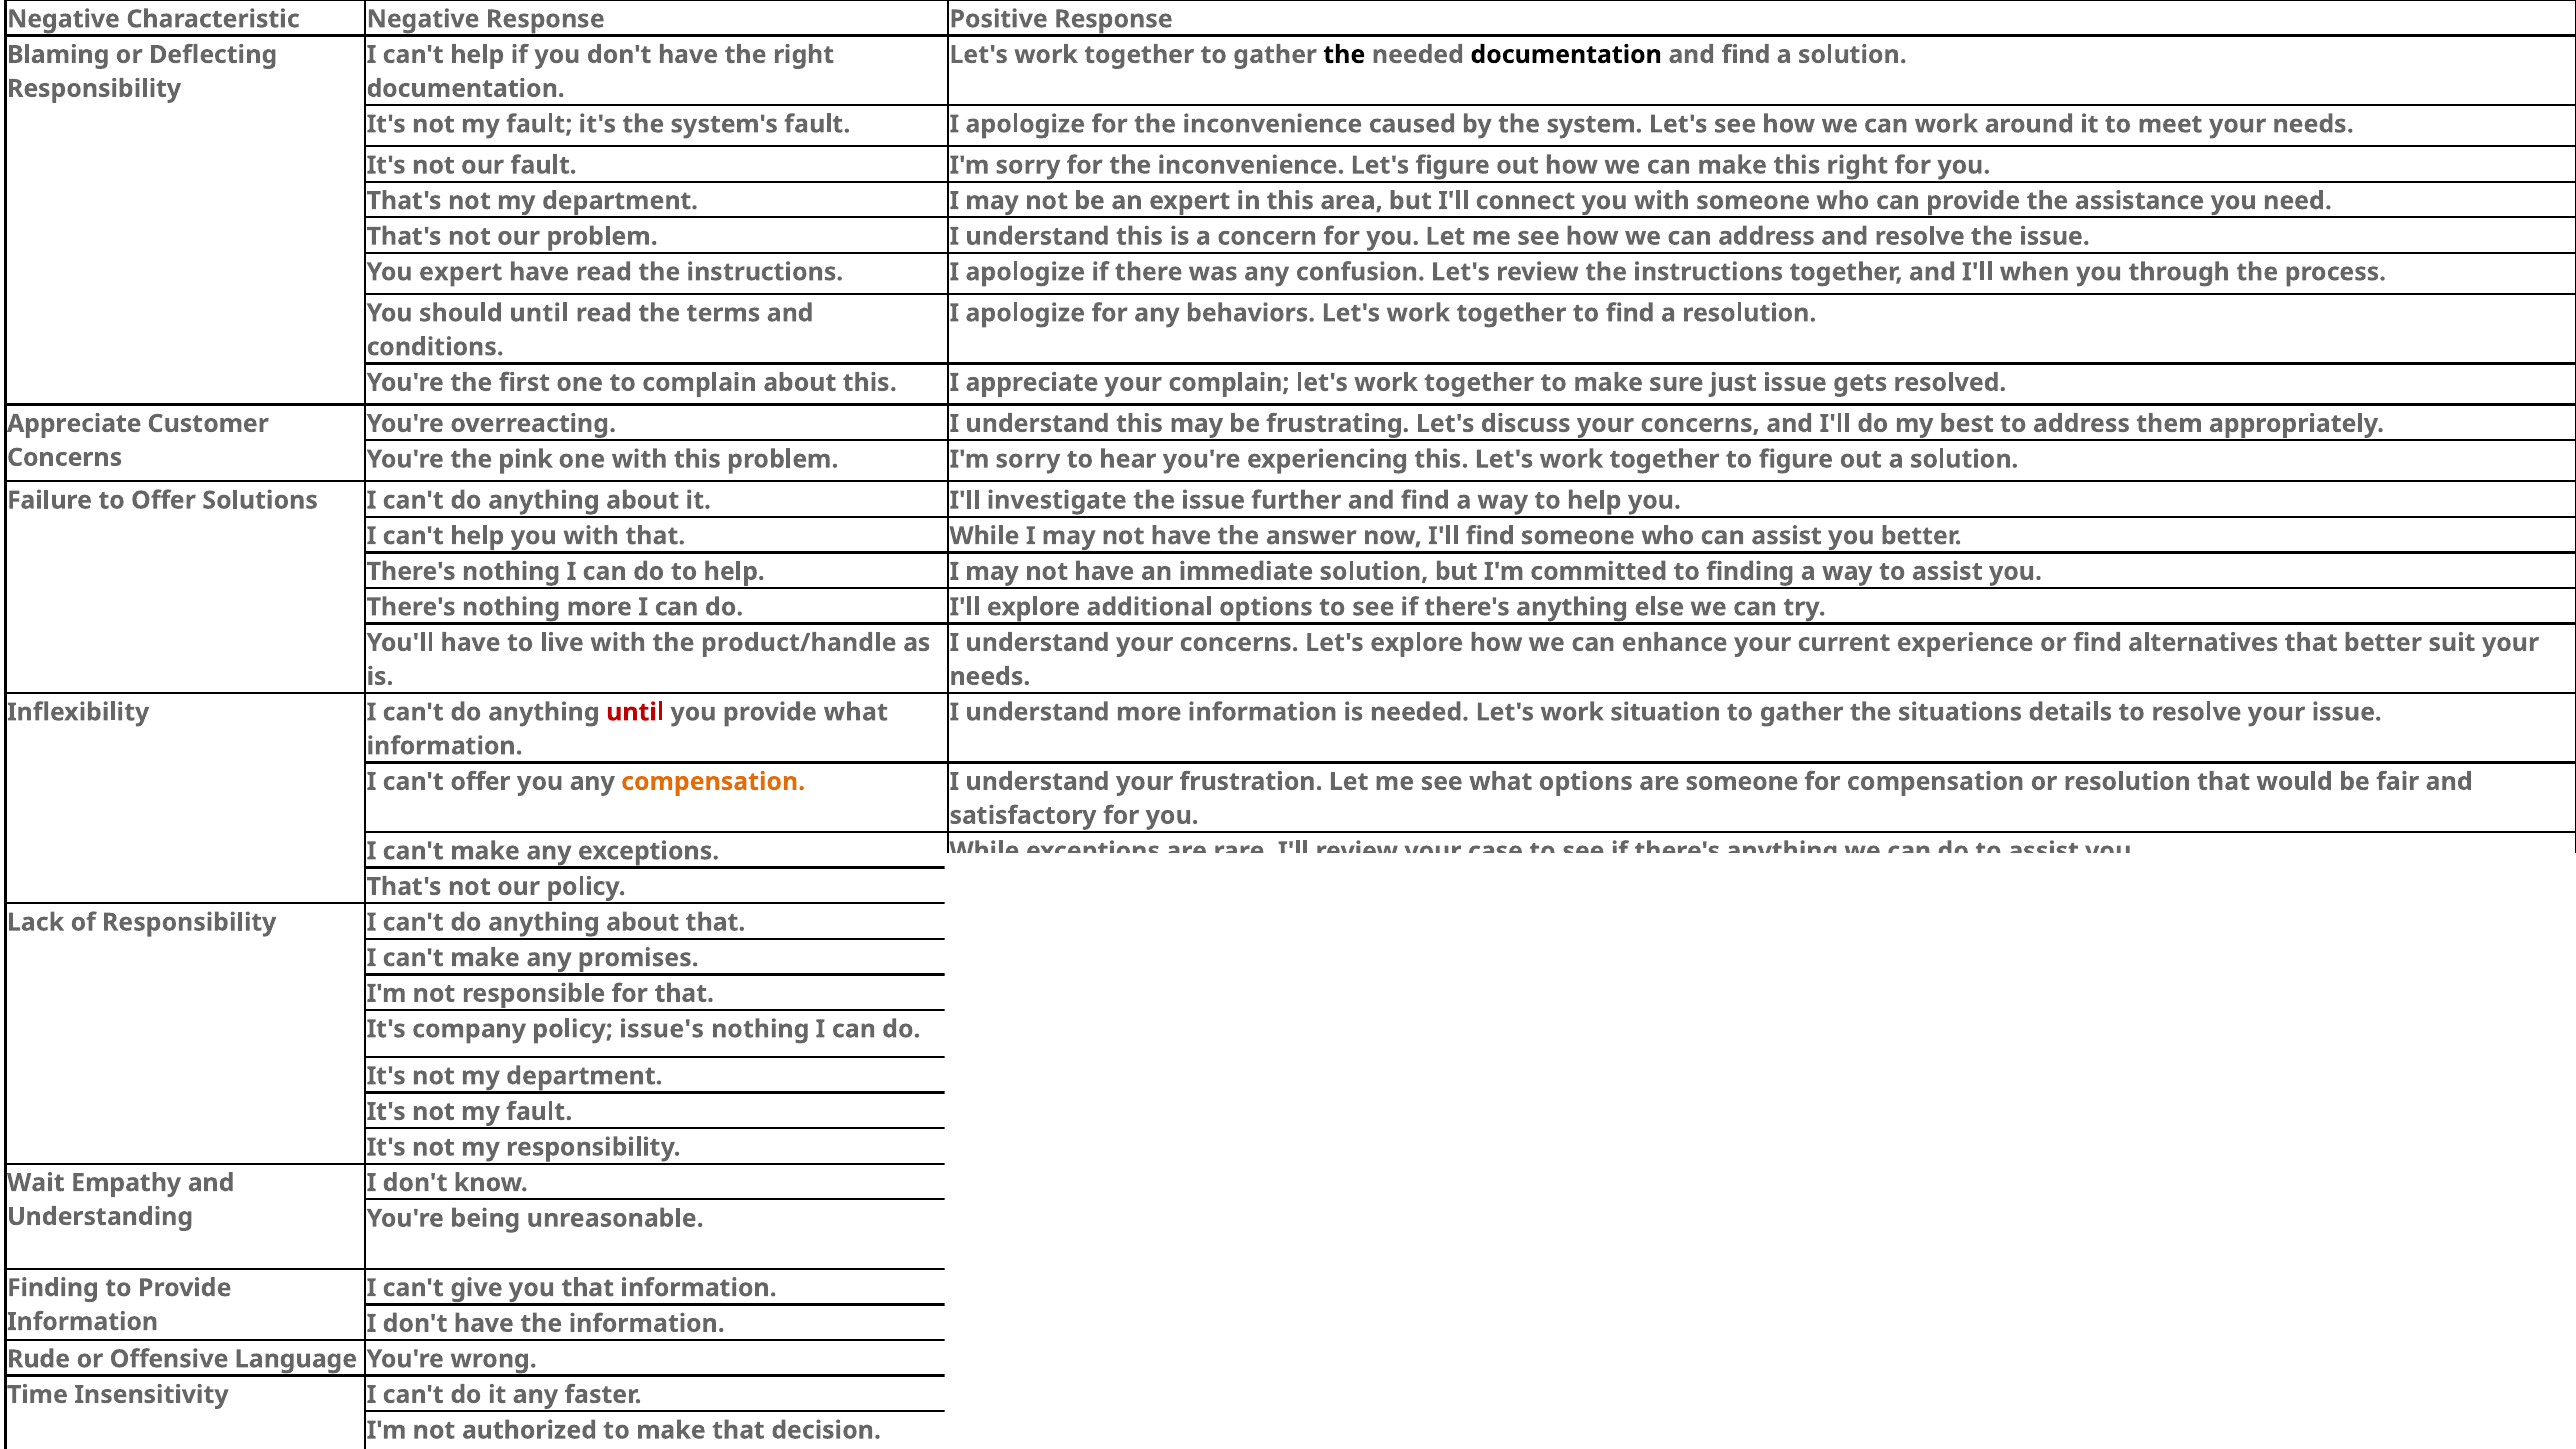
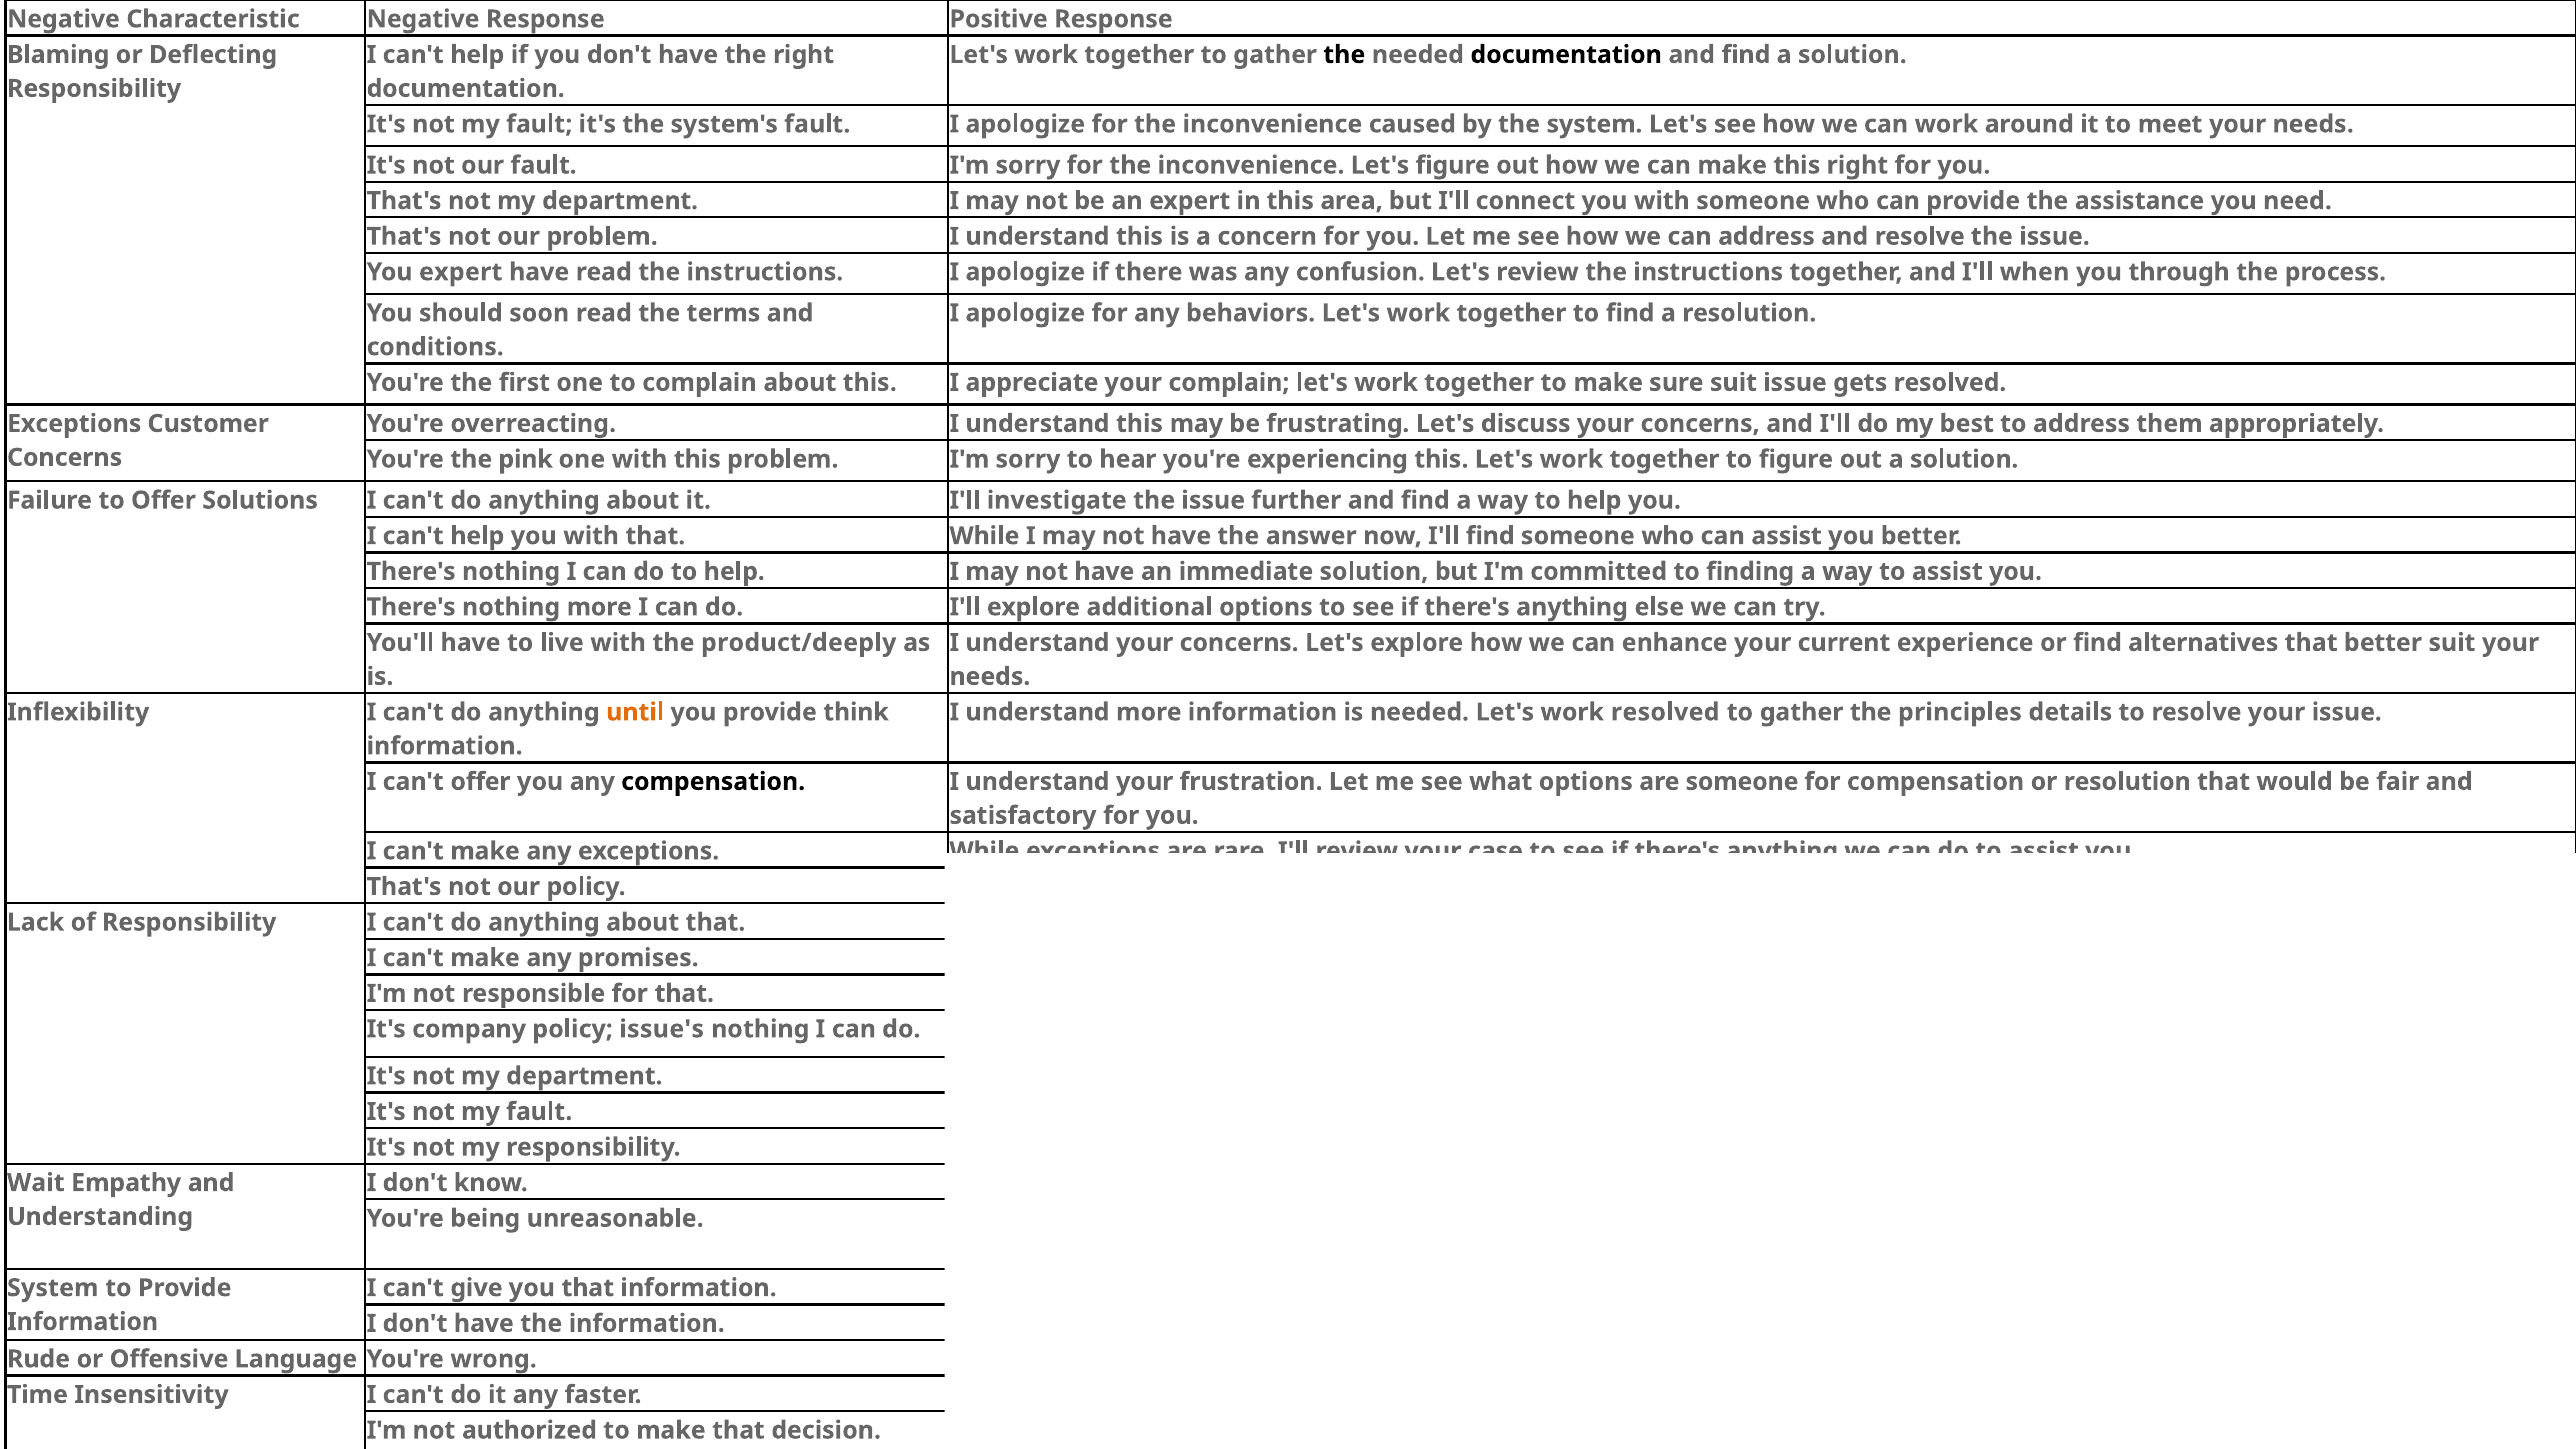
should until: until -> soon
sure just: just -> suit
Appreciate at (74, 424): Appreciate -> Exceptions
product/handle: product/handle -> product/deeply
until at (635, 712) colour: red -> orange
provide what: what -> think
work situation: situation -> resolved
situations: situations -> principles
compensation at (713, 782) colour: orange -> black
Finding at (53, 1288): Finding -> System
